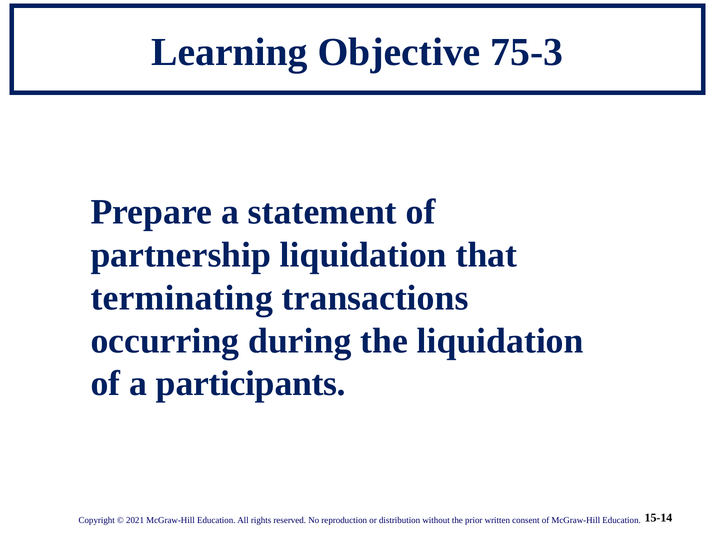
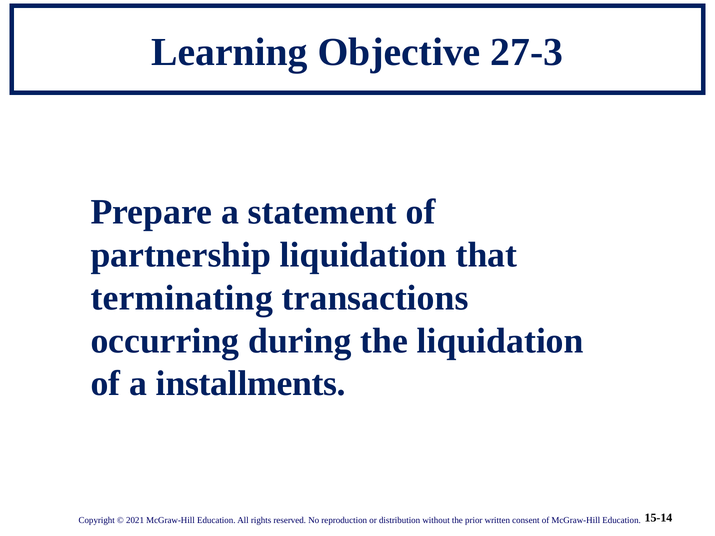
75-3: 75-3 -> 27-3
participants: participants -> installments
